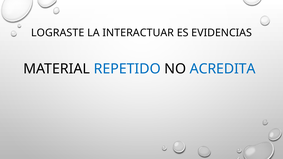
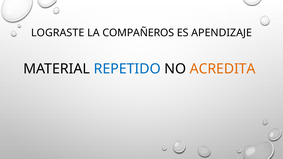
INTERACTUAR: INTERACTUAR -> COMPAÑEROS
EVIDENCIAS: EVIDENCIAS -> APENDIZAJE
ACREDITA colour: blue -> orange
